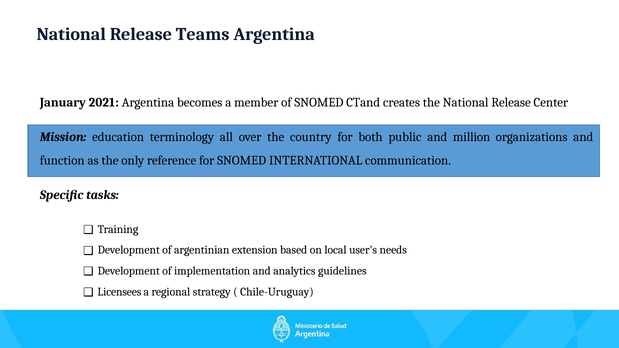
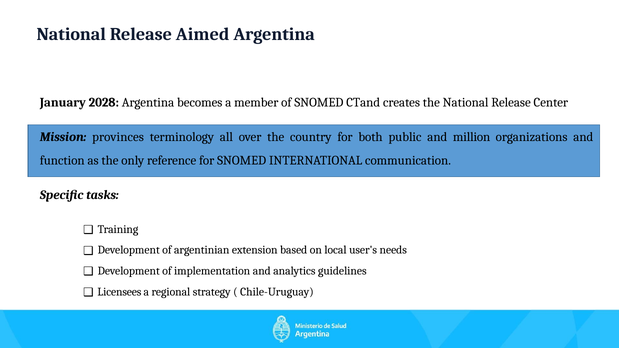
Teams: Teams -> Aimed
2021: 2021 -> 2028
education: education -> provinces
